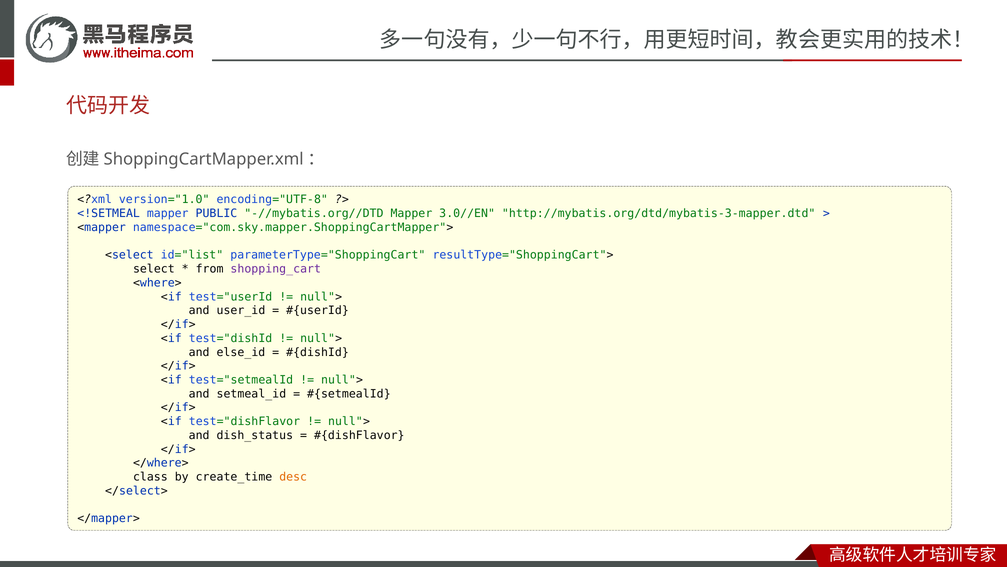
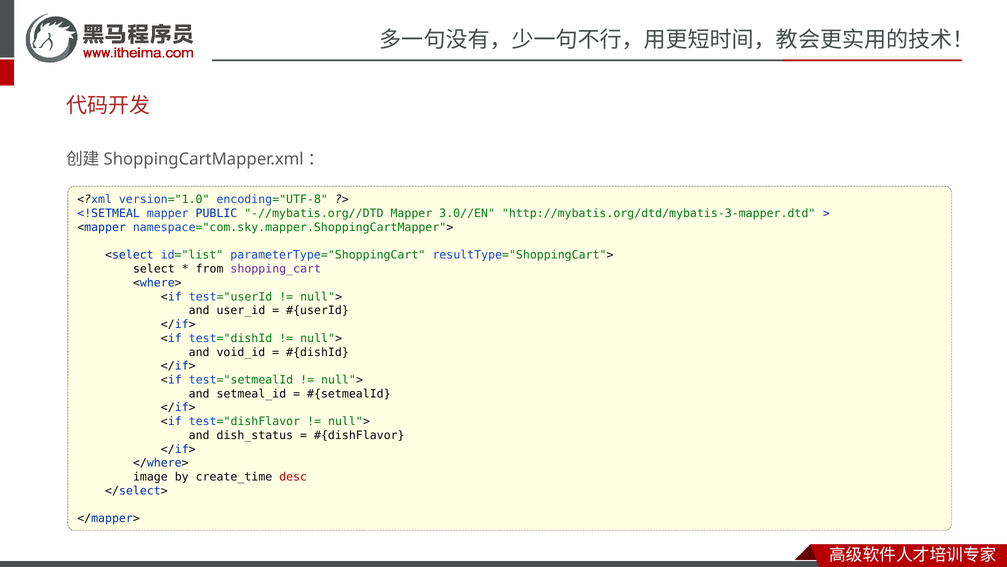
else_id: else_id -> void_id
class: class -> image
desc colour: orange -> red
